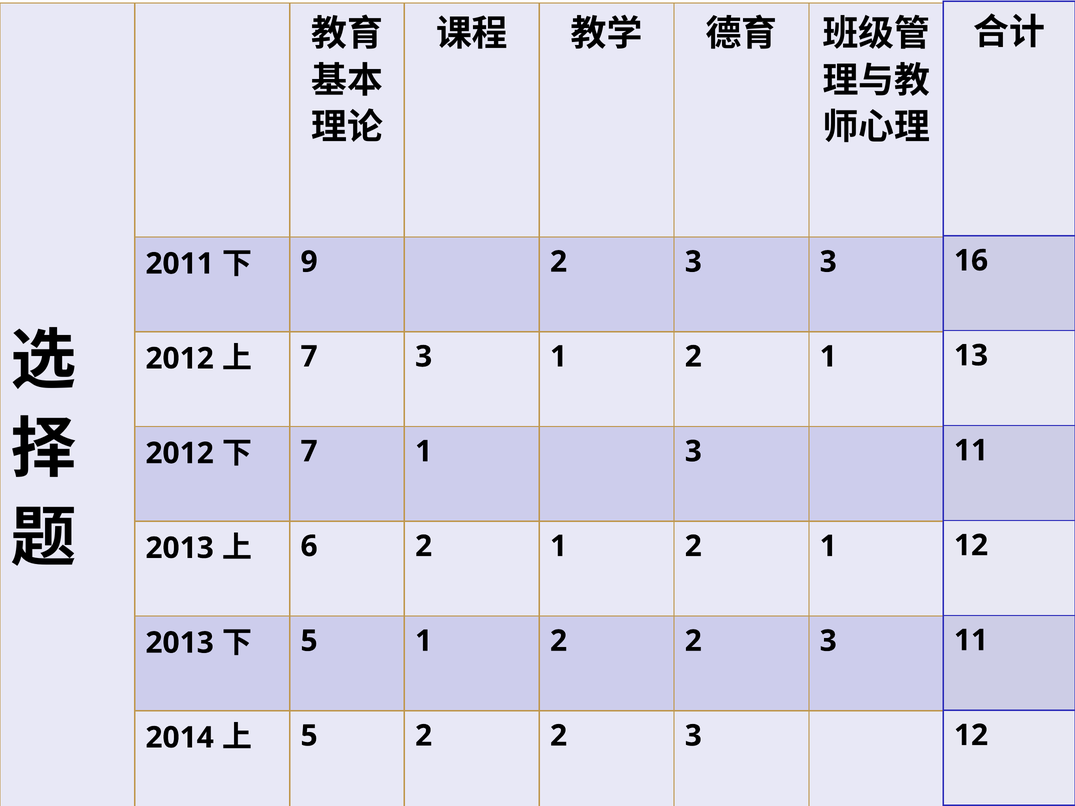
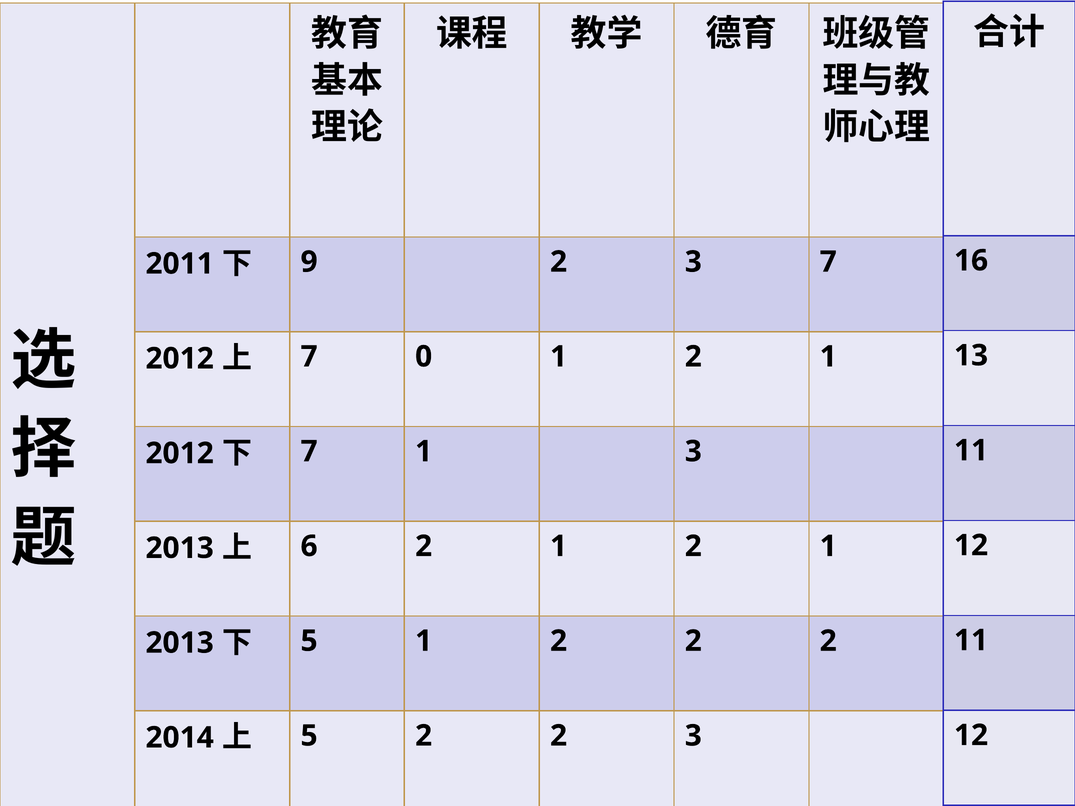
3 3: 3 -> 7
7 3: 3 -> 0
1 2 2 3: 3 -> 2
